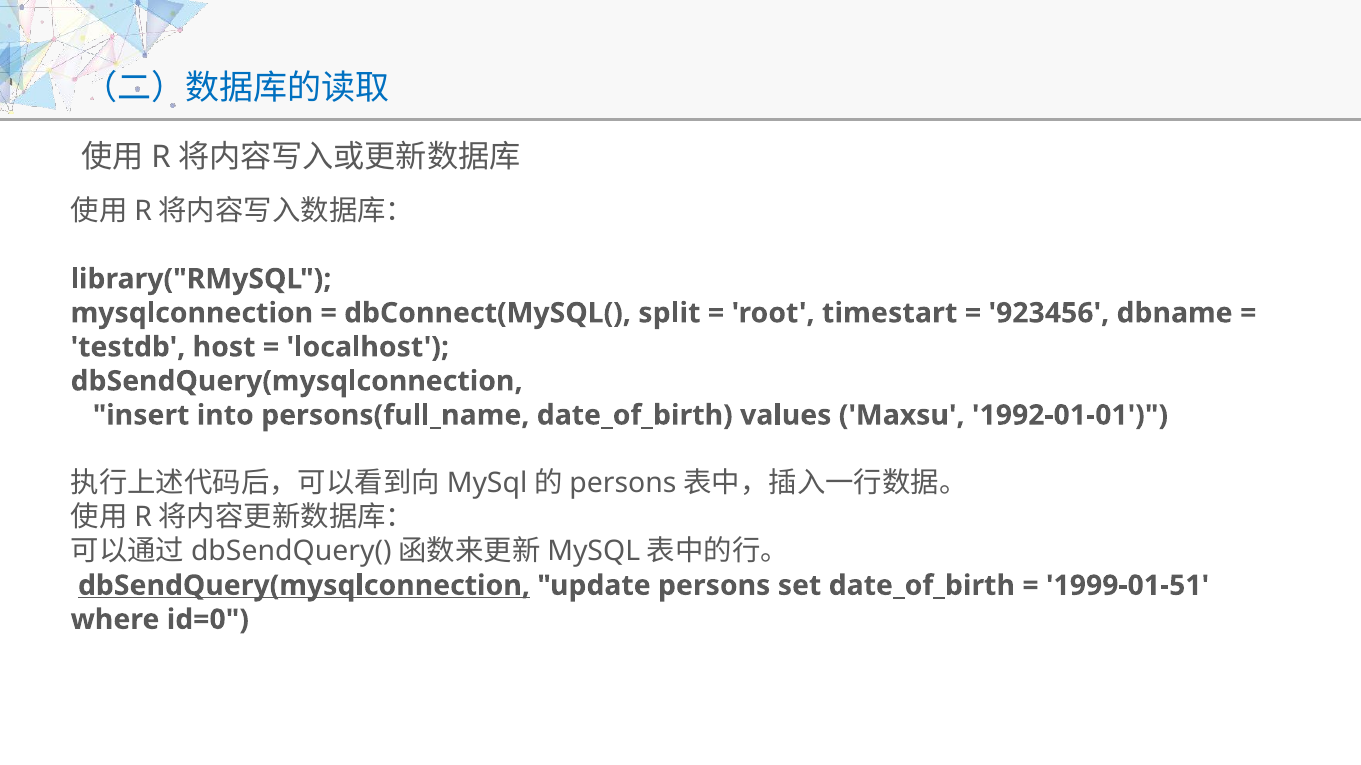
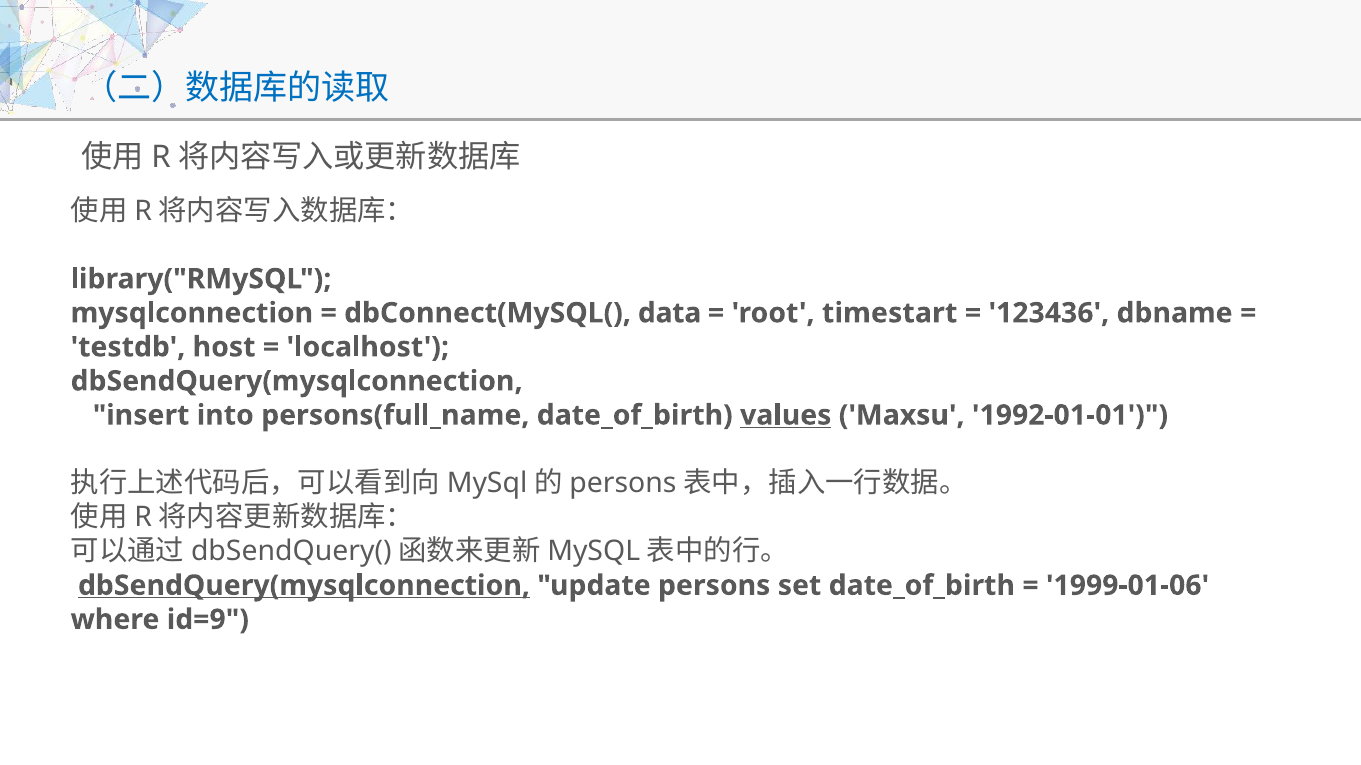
split: split -> data
923456: 923456 -> 123436
values underline: none -> present
1999-01-51: 1999-01-51 -> 1999-01-06
id=0: id=0 -> id=9
